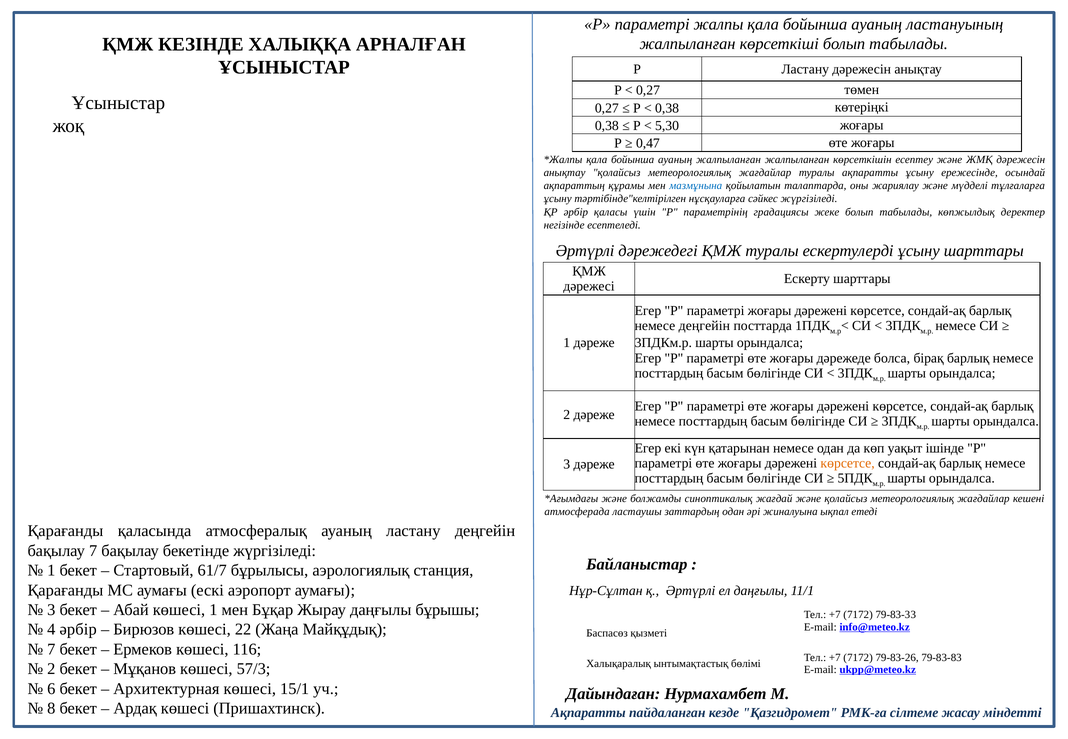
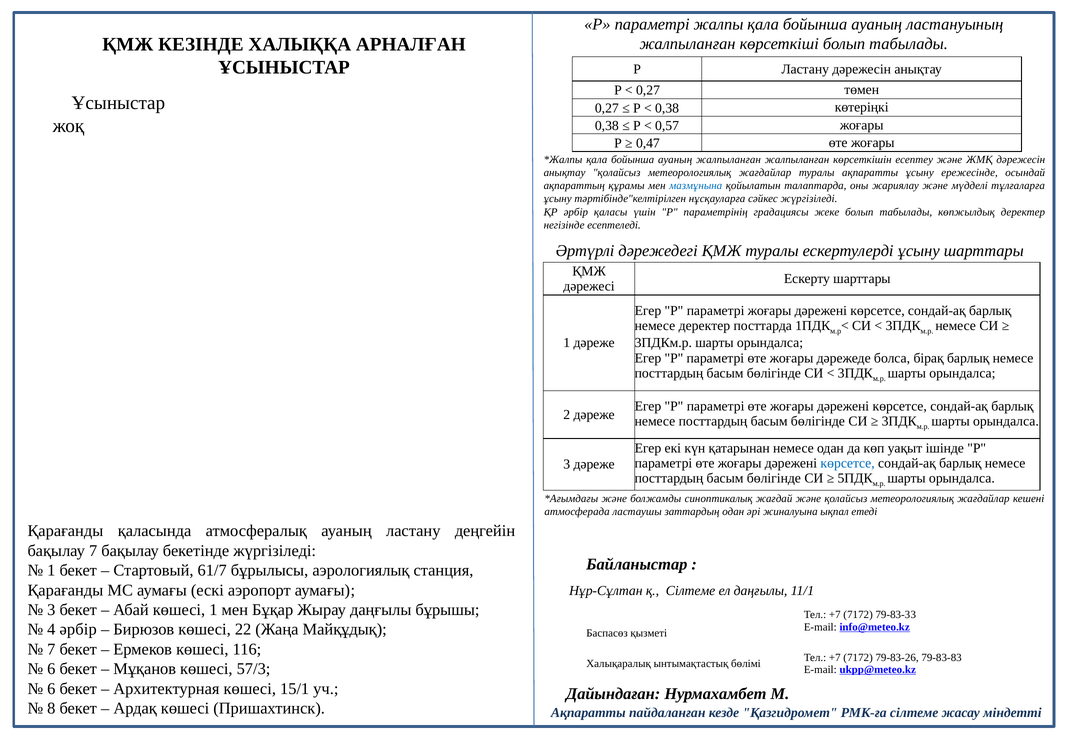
5,30: 5,30 -> 0,57
немесе деңгейін: деңгейін -> деректер
көрсетсе at (848, 464) colour: orange -> blue
қ Әртүрлі: Әртүрлі -> Сілтеме
2 at (51, 669): 2 -> 6
